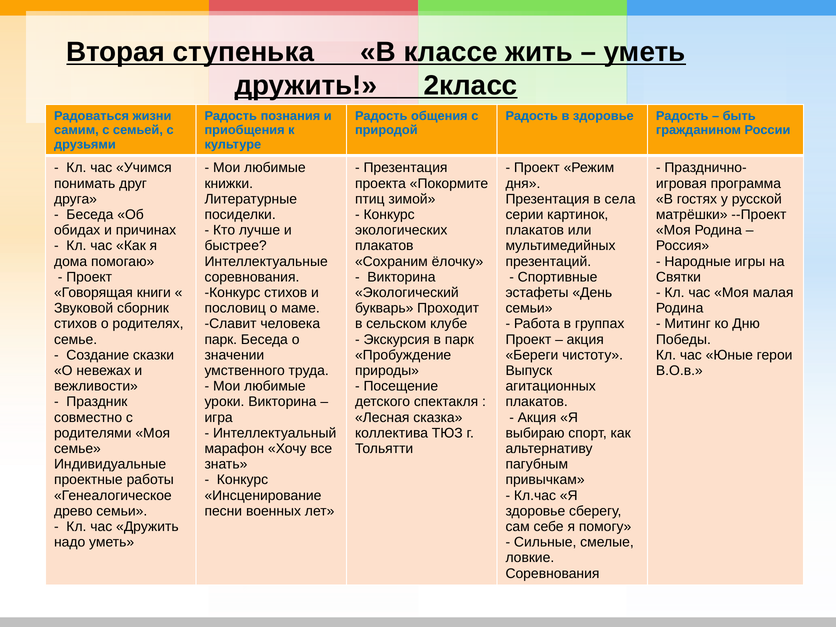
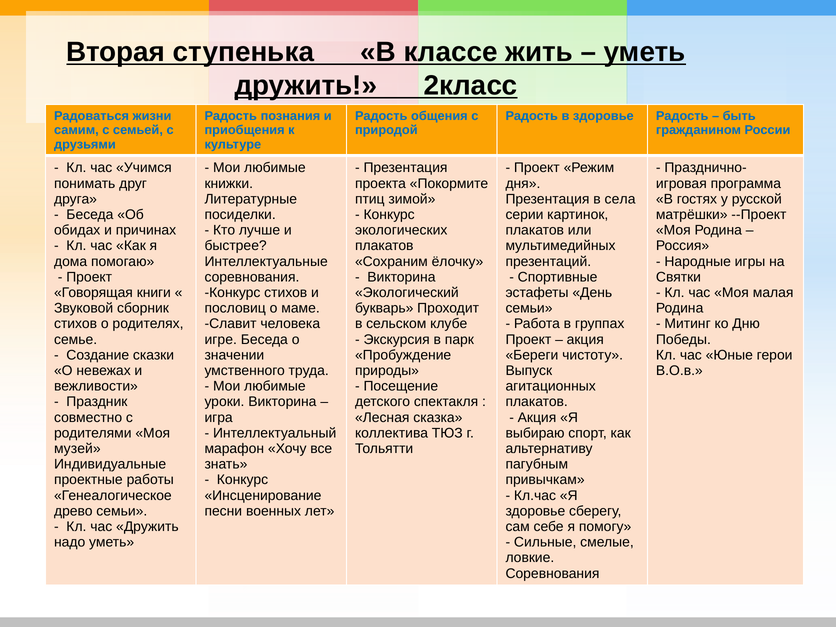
парк at (221, 339): парк -> игре
семье at (77, 449): семье -> музей
